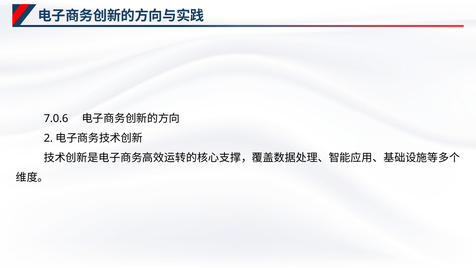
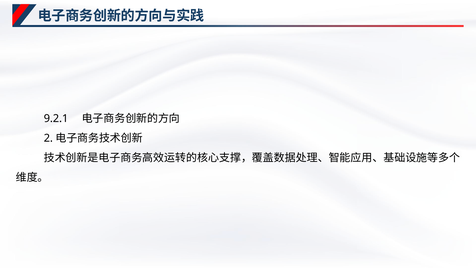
7.0.6: 7.0.6 -> 9.2.1
